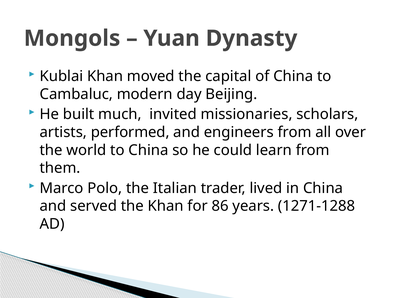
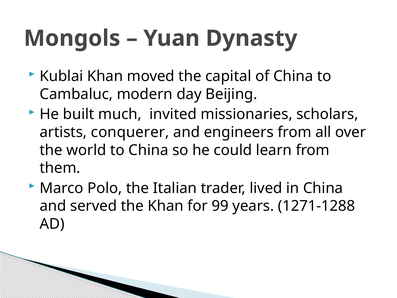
performed: performed -> conquerer
86: 86 -> 99
